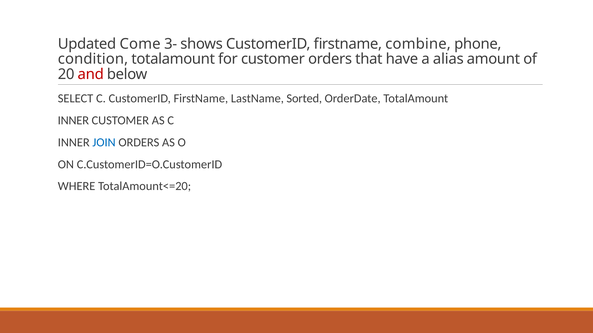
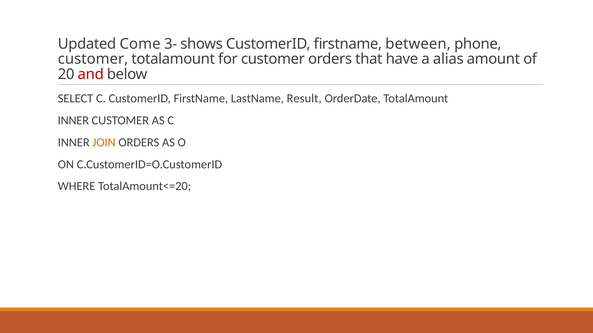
combine: combine -> between
condition at (93, 59): condition -> customer
Sorted: Sorted -> Result
JOIN colour: blue -> orange
